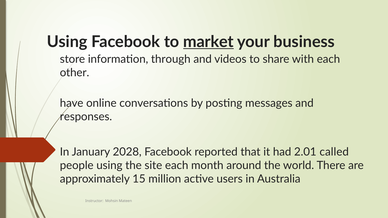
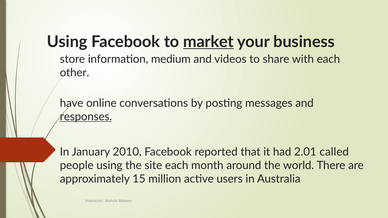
through: through -> medium
responses underline: none -> present
2028: 2028 -> 2010
